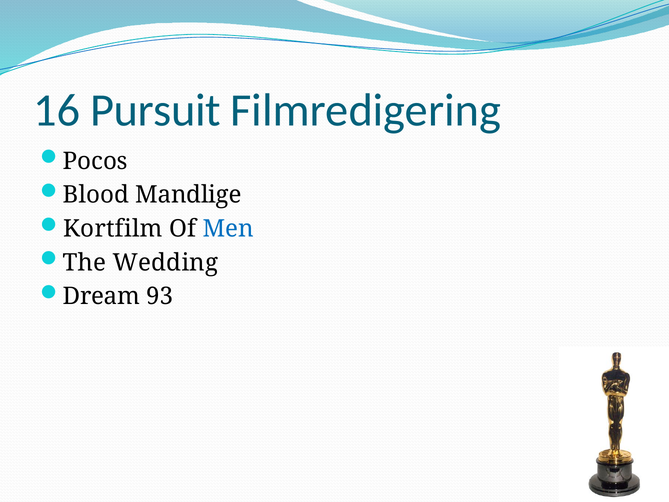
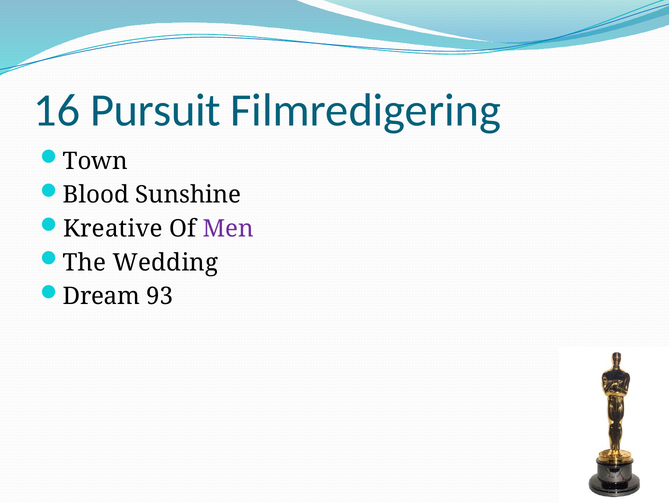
Pocos: Pocos -> Town
Mandlige: Mandlige -> Sunshine
Kortfilm: Kortfilm -> Kreative
Men colour: blue -> purple
